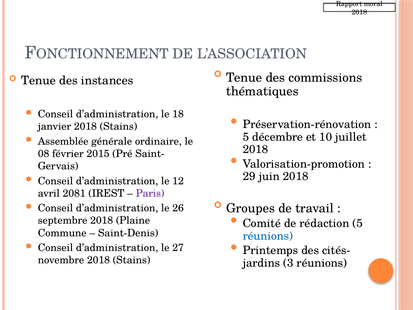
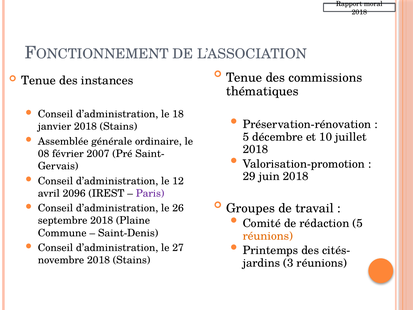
2015: 2015 -> 2007
2081: 2081 -> 2096
réunions at (268, 236) colour: blue -> orange
